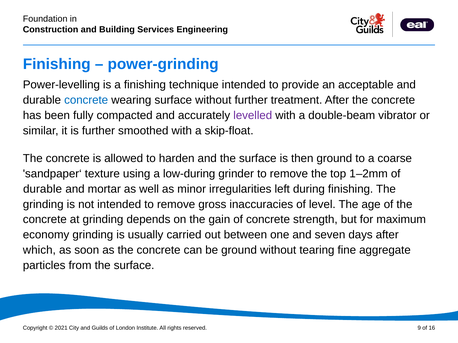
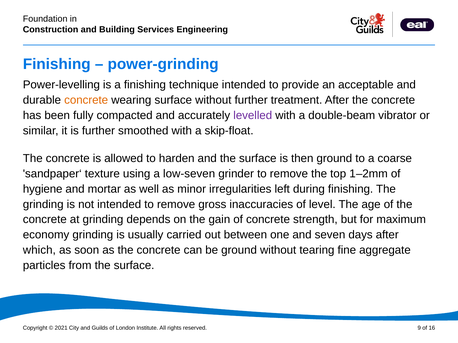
concrete at (86, 100) colour: blue -> orange
low-during: low-during -> low-seven
durable at (43, 189): durable -> hygiene
